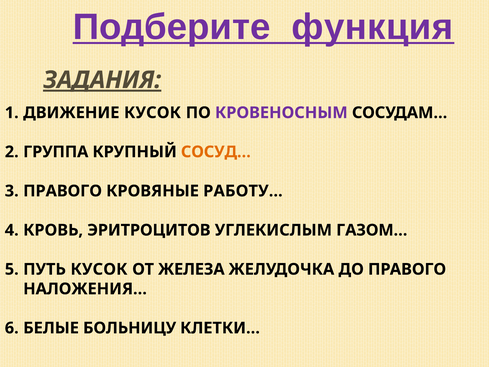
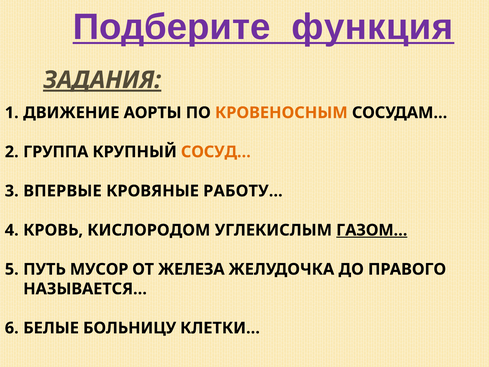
ДВИЖЕНИЕ КУСОК: КУСОК -> АОРТЫ
КРОВЕНОСНЫМ colour: purple -> orange
ПРАВОГО at (63, 191): ПРАВОГО -> ВПЕРВЫЕ
ЭРИТРОЦИТОВ: ЭРИТРОЦИТОВ -> КИСЛОРОДОМ
ГАЗОМ… underline: none -> present
ПУТЬ КУСОК: КУСОК -> МУСОР
НАЛОЖЕНИЯ…: НАЛОЖЕНИЯ… -> НАЗЫВАЕТСЯ…
